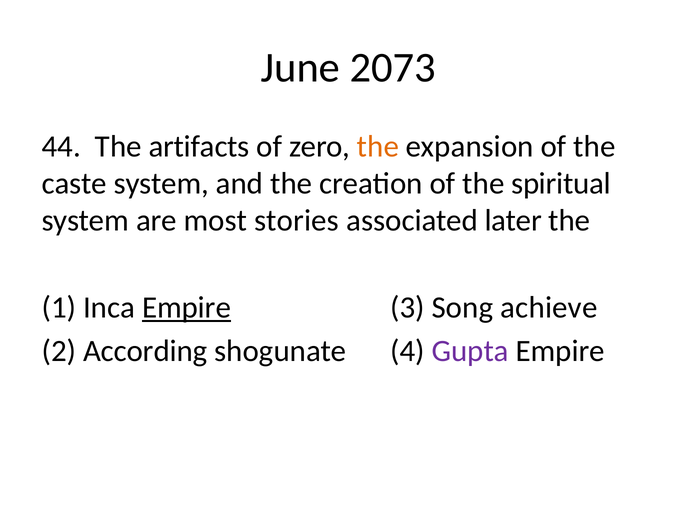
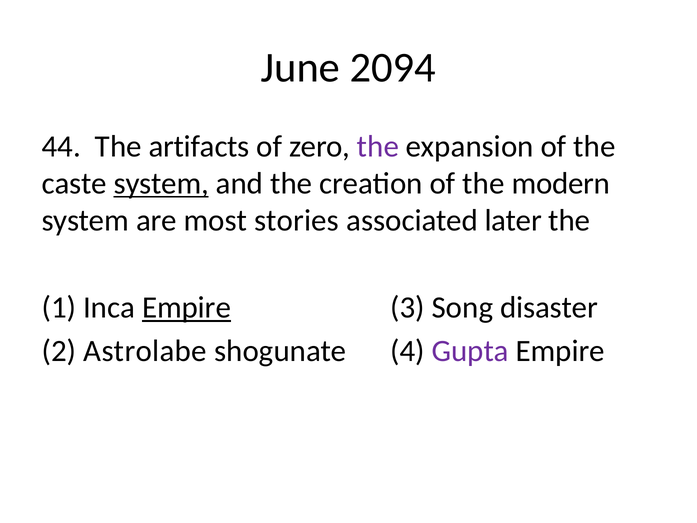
2073: 2073 -> 2094
the at (378, 146) colour: orange -> purple
system at (161, 183) underline: none -> present
spiritual: spiritual -> modern
achieve: achieve -> disaster
According: According -> Astrolabe
